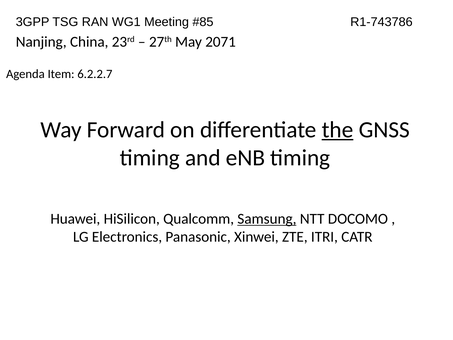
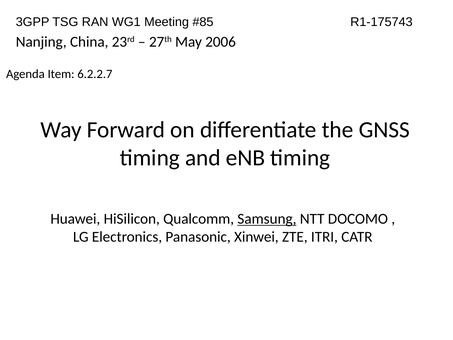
R1-743786: R1-743786 -> R1-175743
2071: 2071 -> 2006
the underline: present -> none
